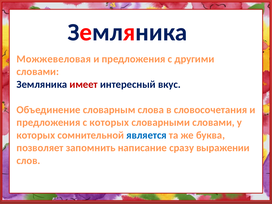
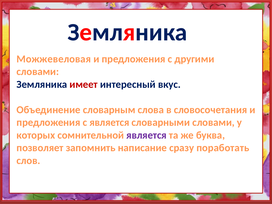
с которых: которых -> является
является at (147, 135) colour: blue -> purple
выражении: выражении -> поработать
